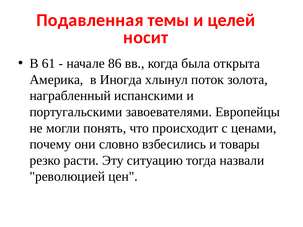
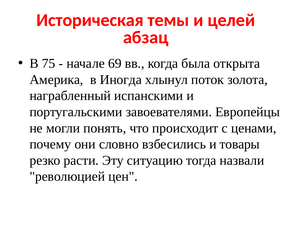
Подавленная: Подавленная -> Историческая
носит: носит -> абзац
61: 61 -> 75
86: 86 -> 69
